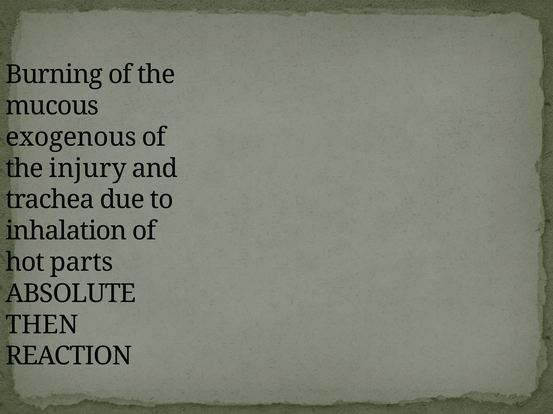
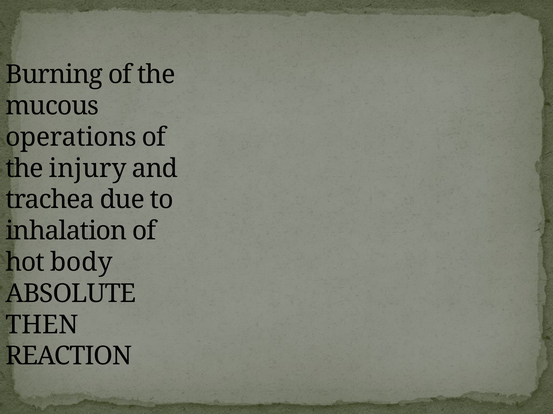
exogenous: exogenous -> operations
parts: parts -> body
